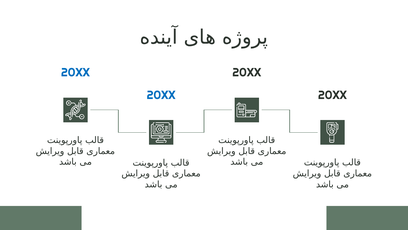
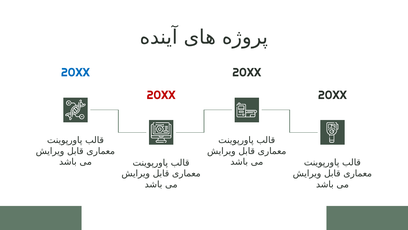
20XX at (161, 95) colour: blue -> red
